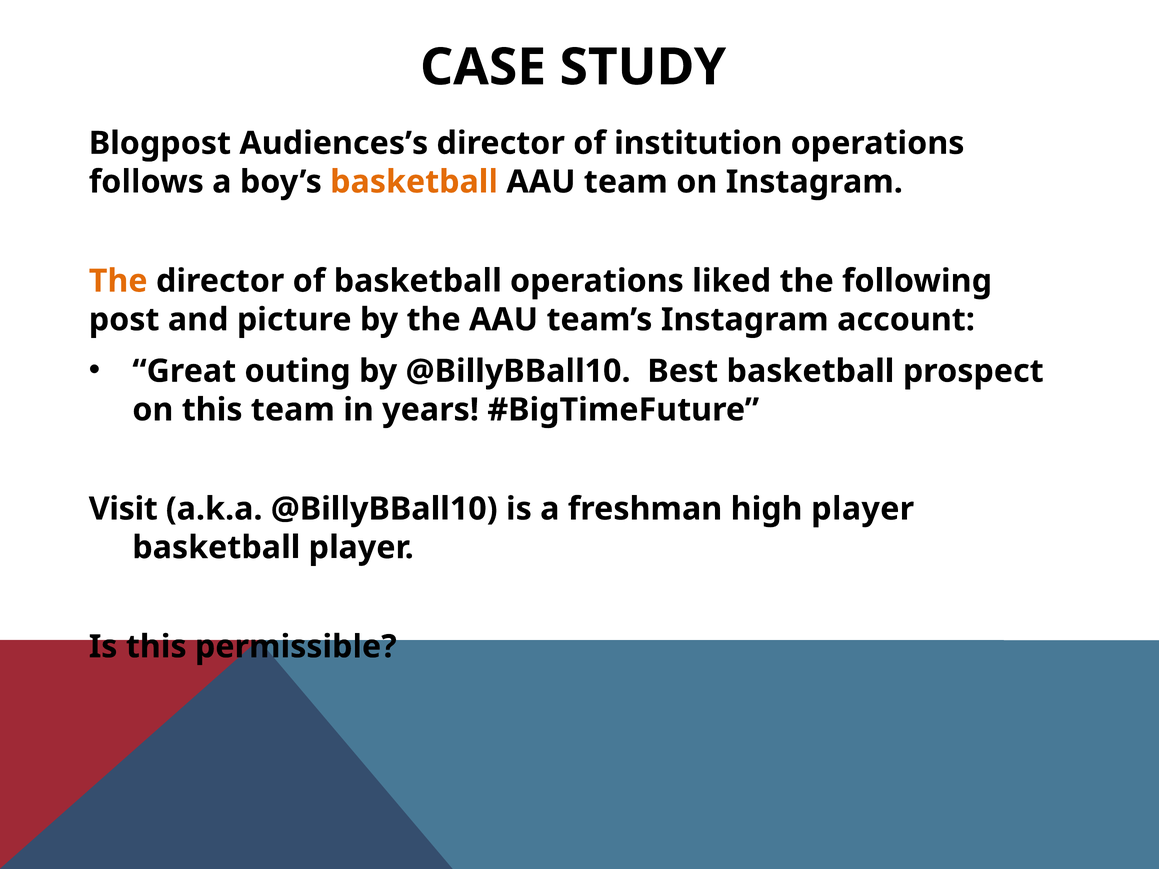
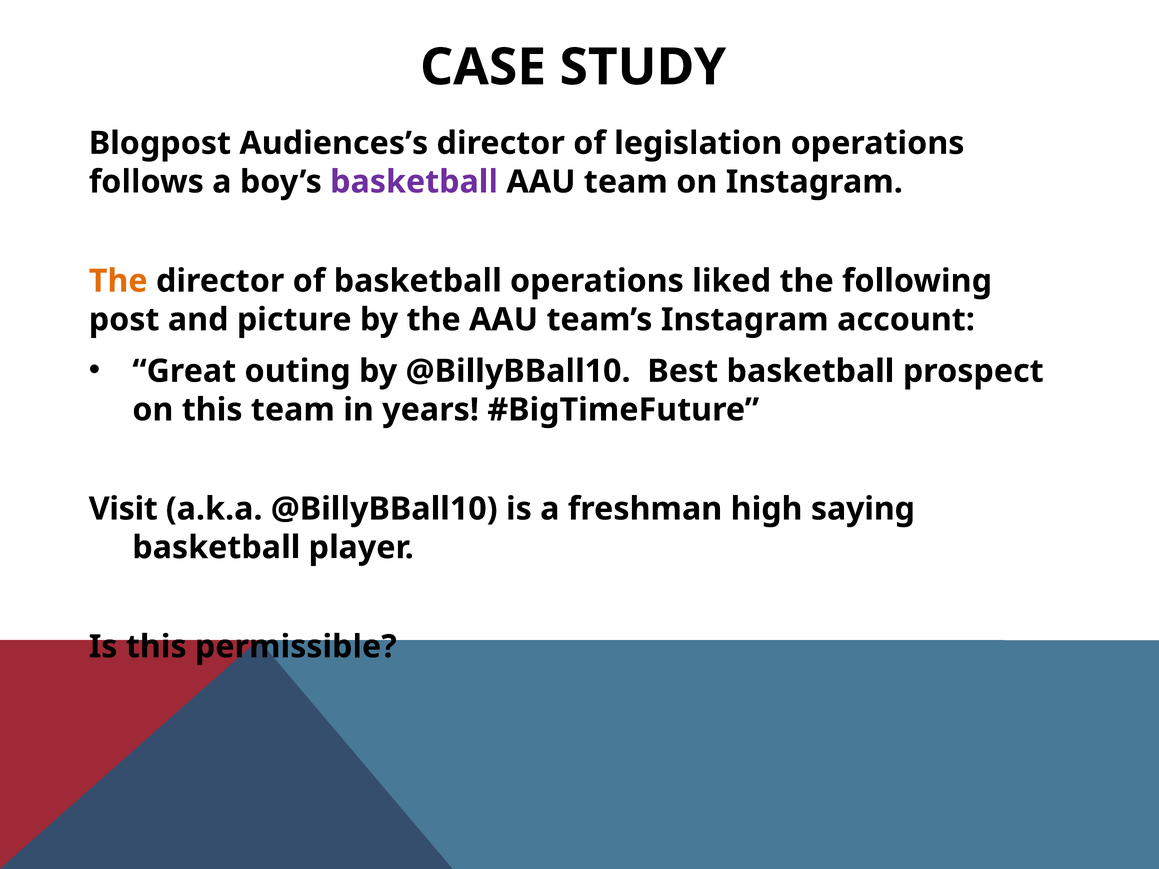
institution: institution -> legislation
basketball at (414, 182) colour: orange -> purple
high player: player -> saying
